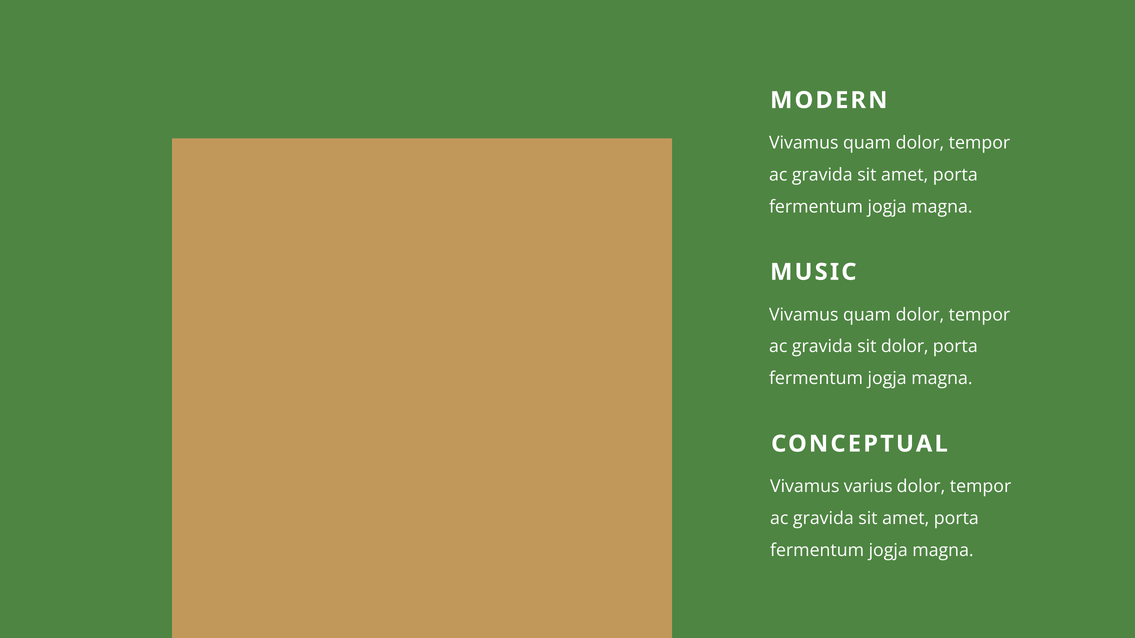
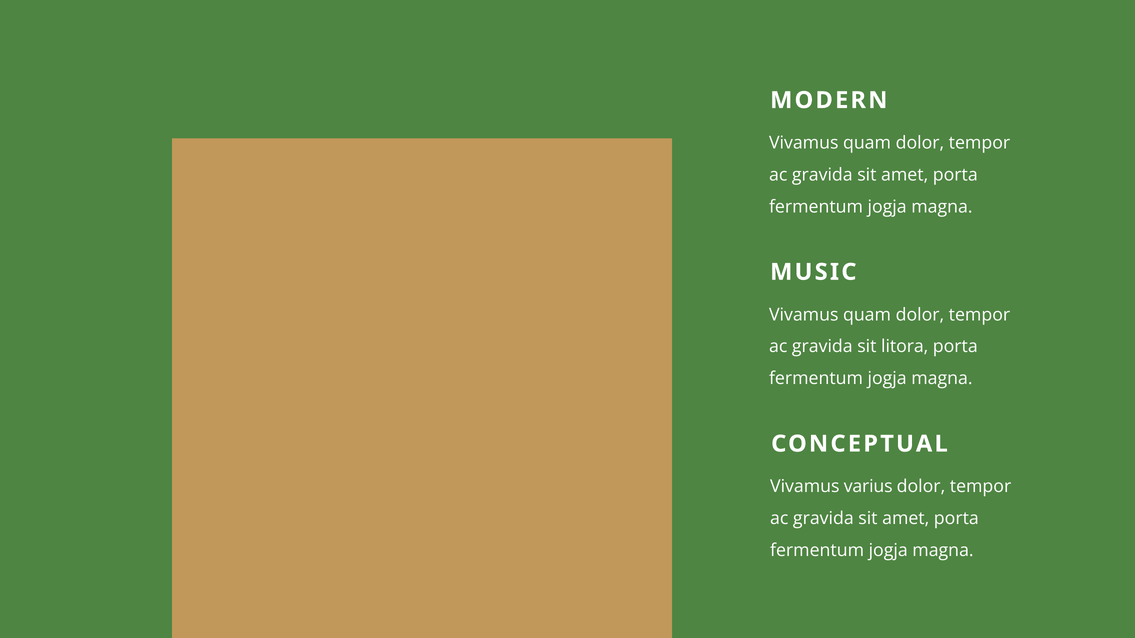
sit dolor: dolor -> litora
